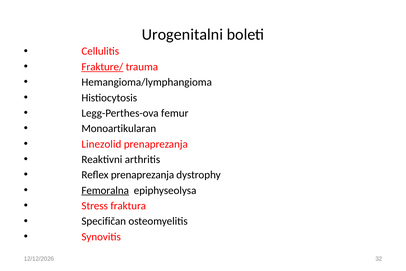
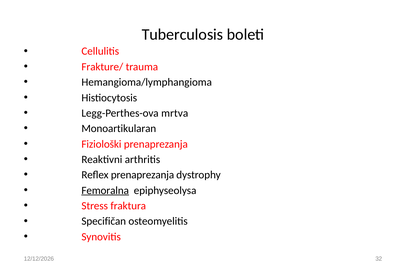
Urogenitalni: Urogenitalni -> Tuberculosis
Frakture/ underline: present -> none
femur: femur -> mrtva
Linezolid: Linezolid -> Fiziološki
